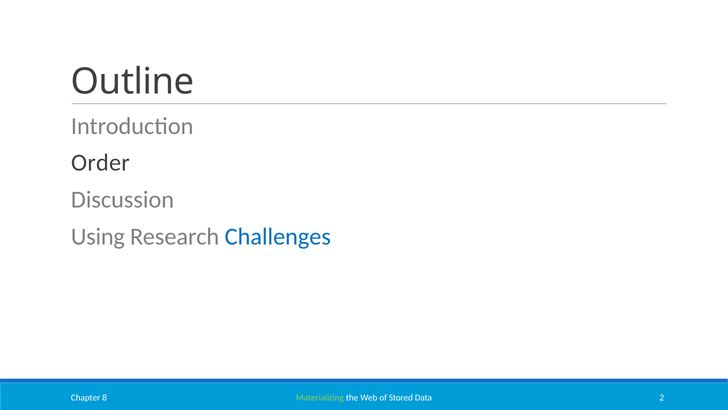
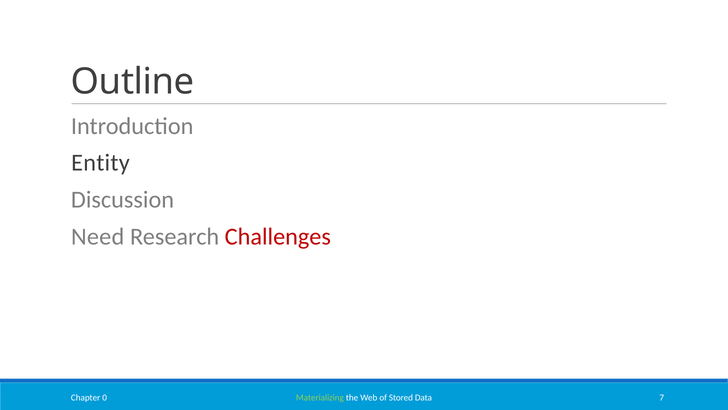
Order: Order -> Entity
Using: Using -> Need
Challenges colour: blue -> red
2: 2 -> 7
8: 8 -> 0
